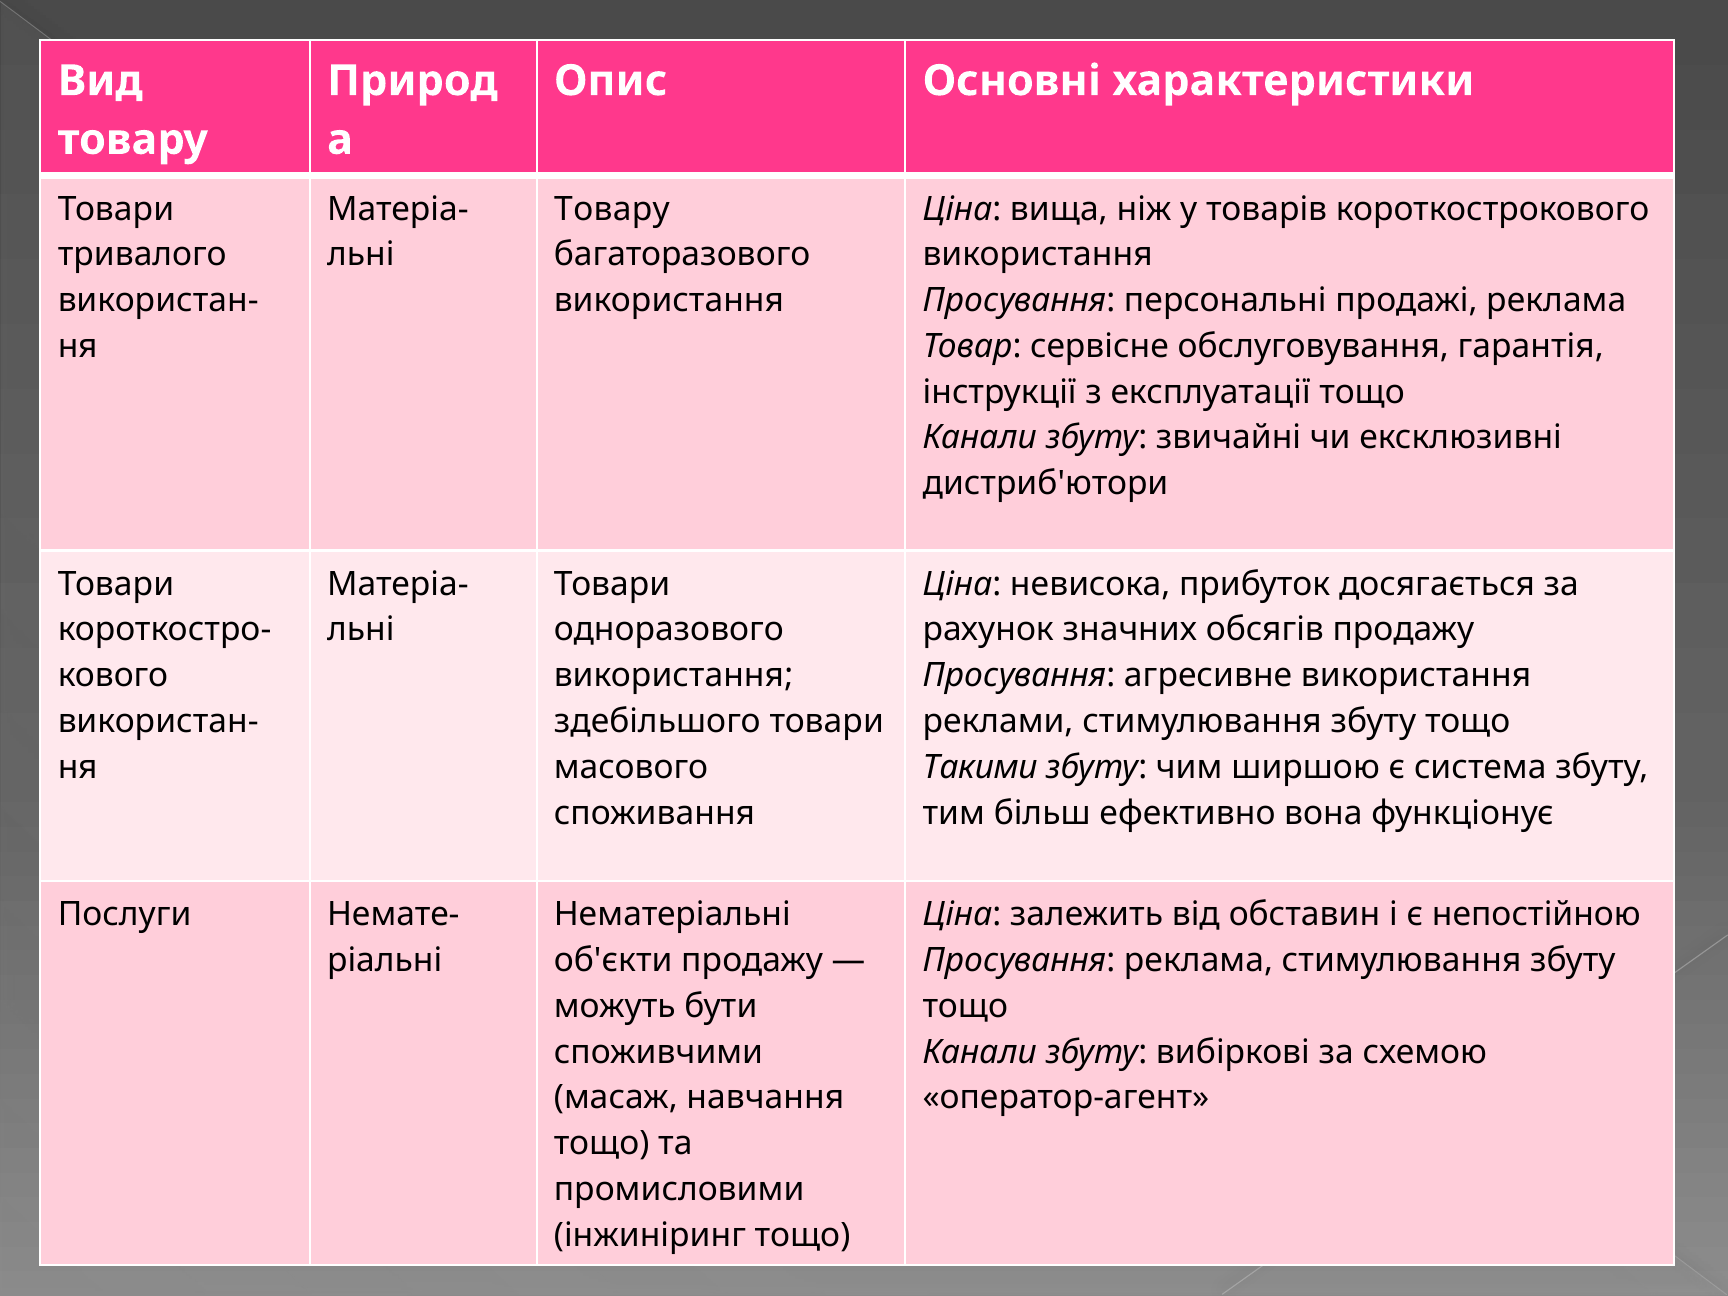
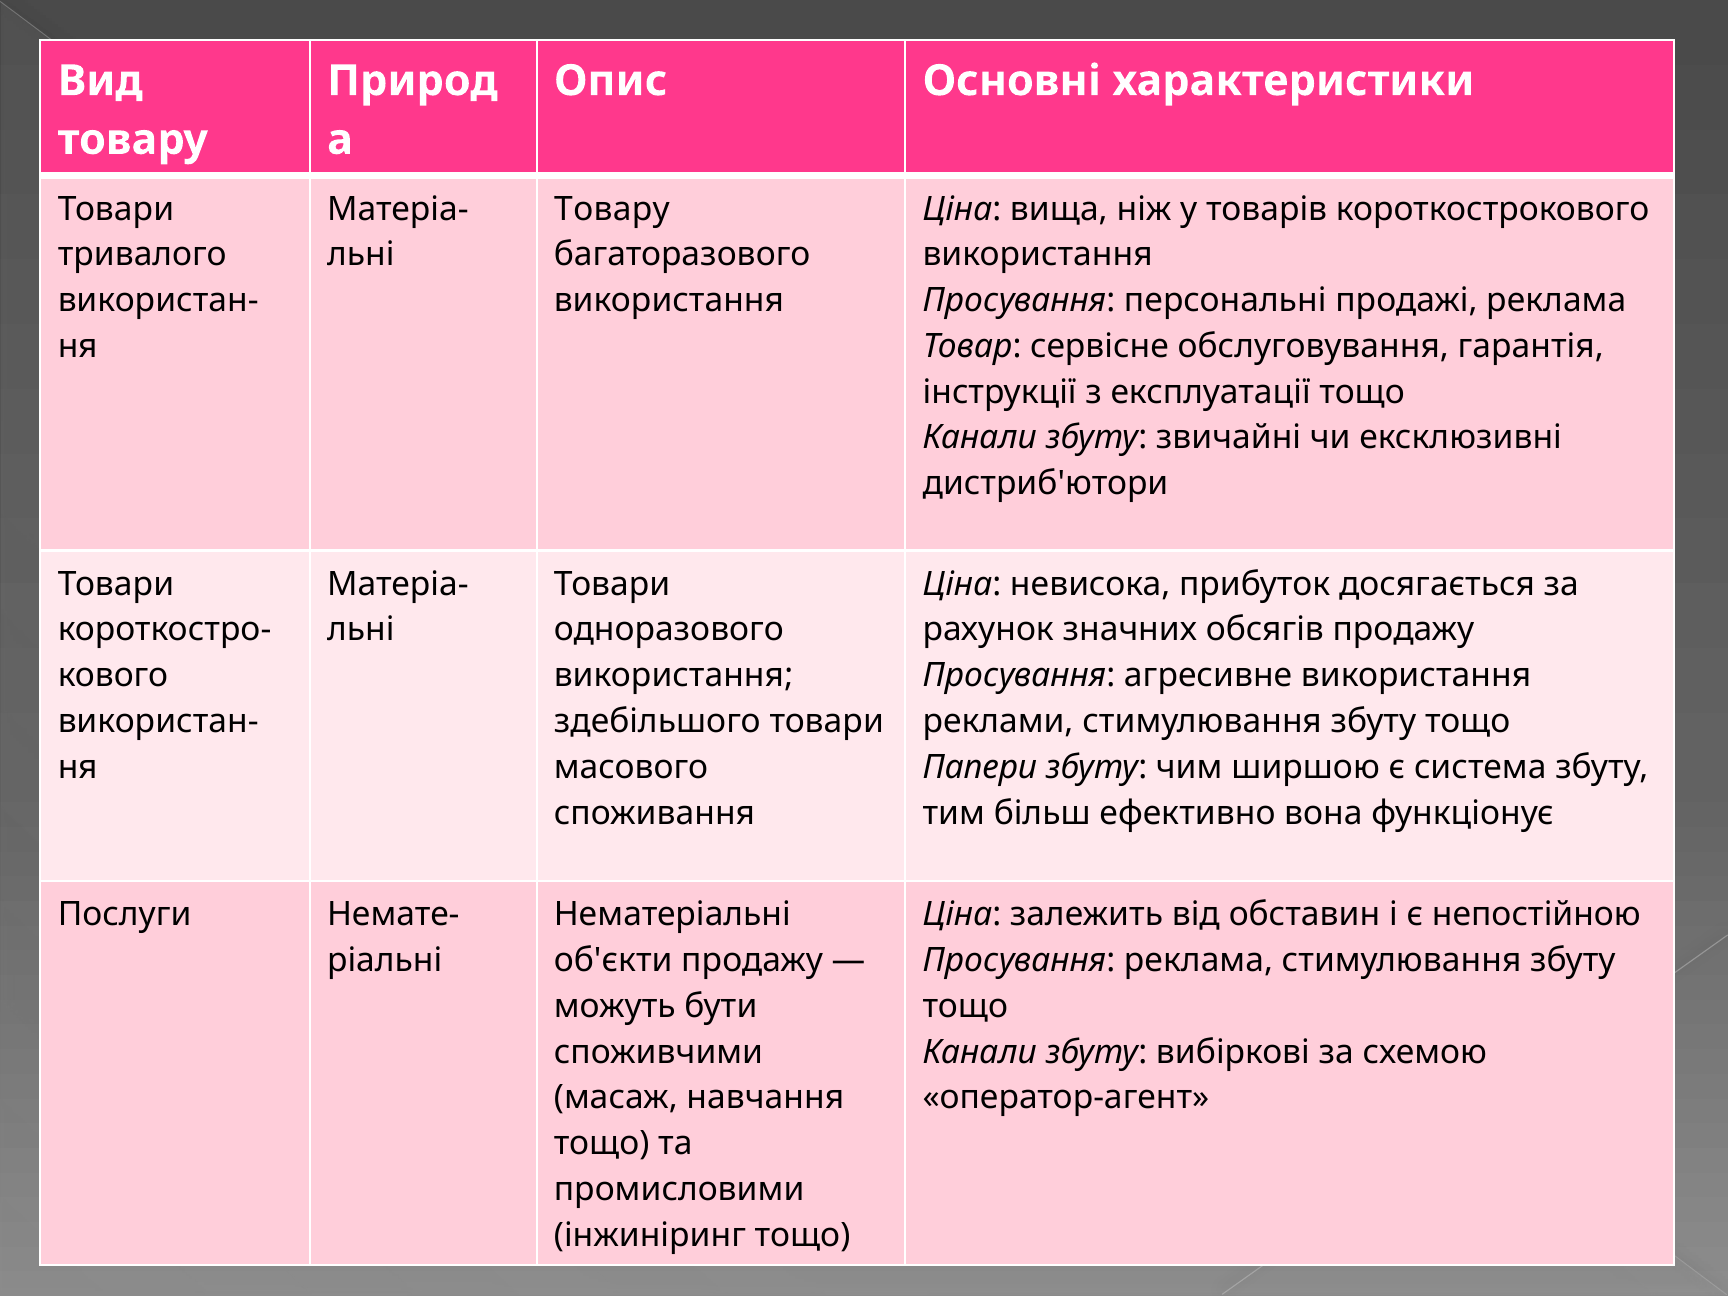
Такими: Такими -> Папери
